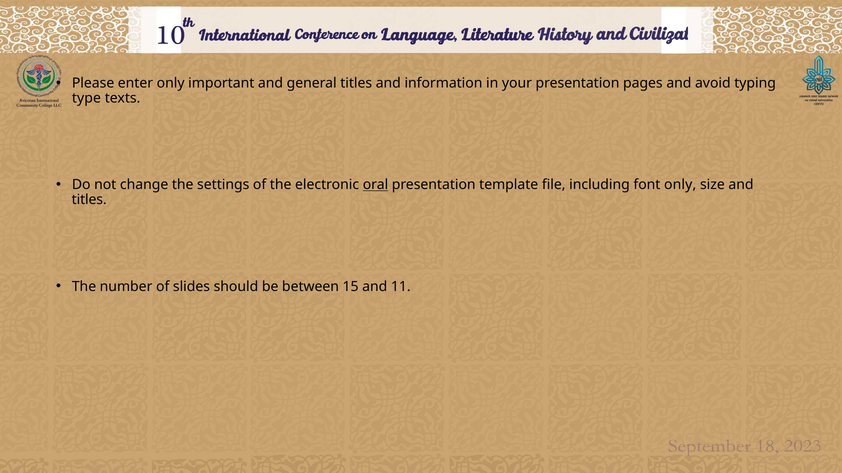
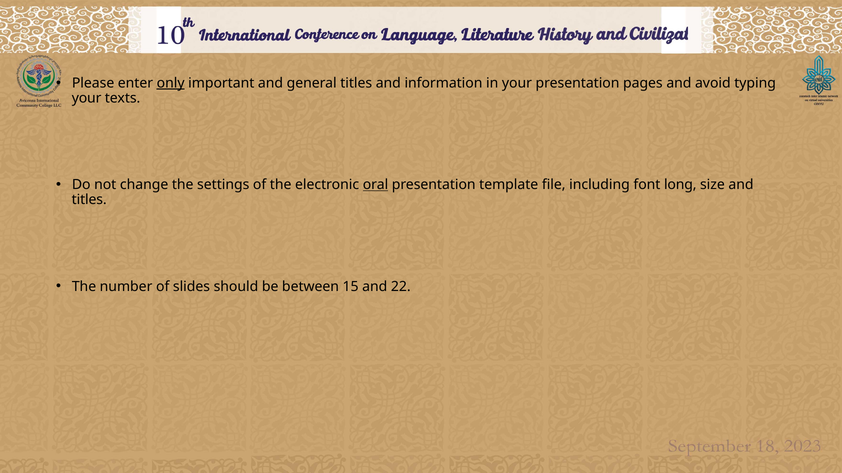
only at (171, 83) underline: none -> present
type at (86, 98): type -> your
font only: only -> long
11: 11 -> 22
